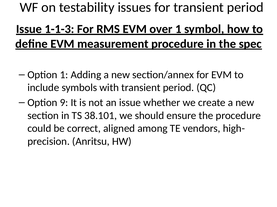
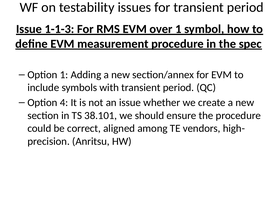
9: 9 -> 4
